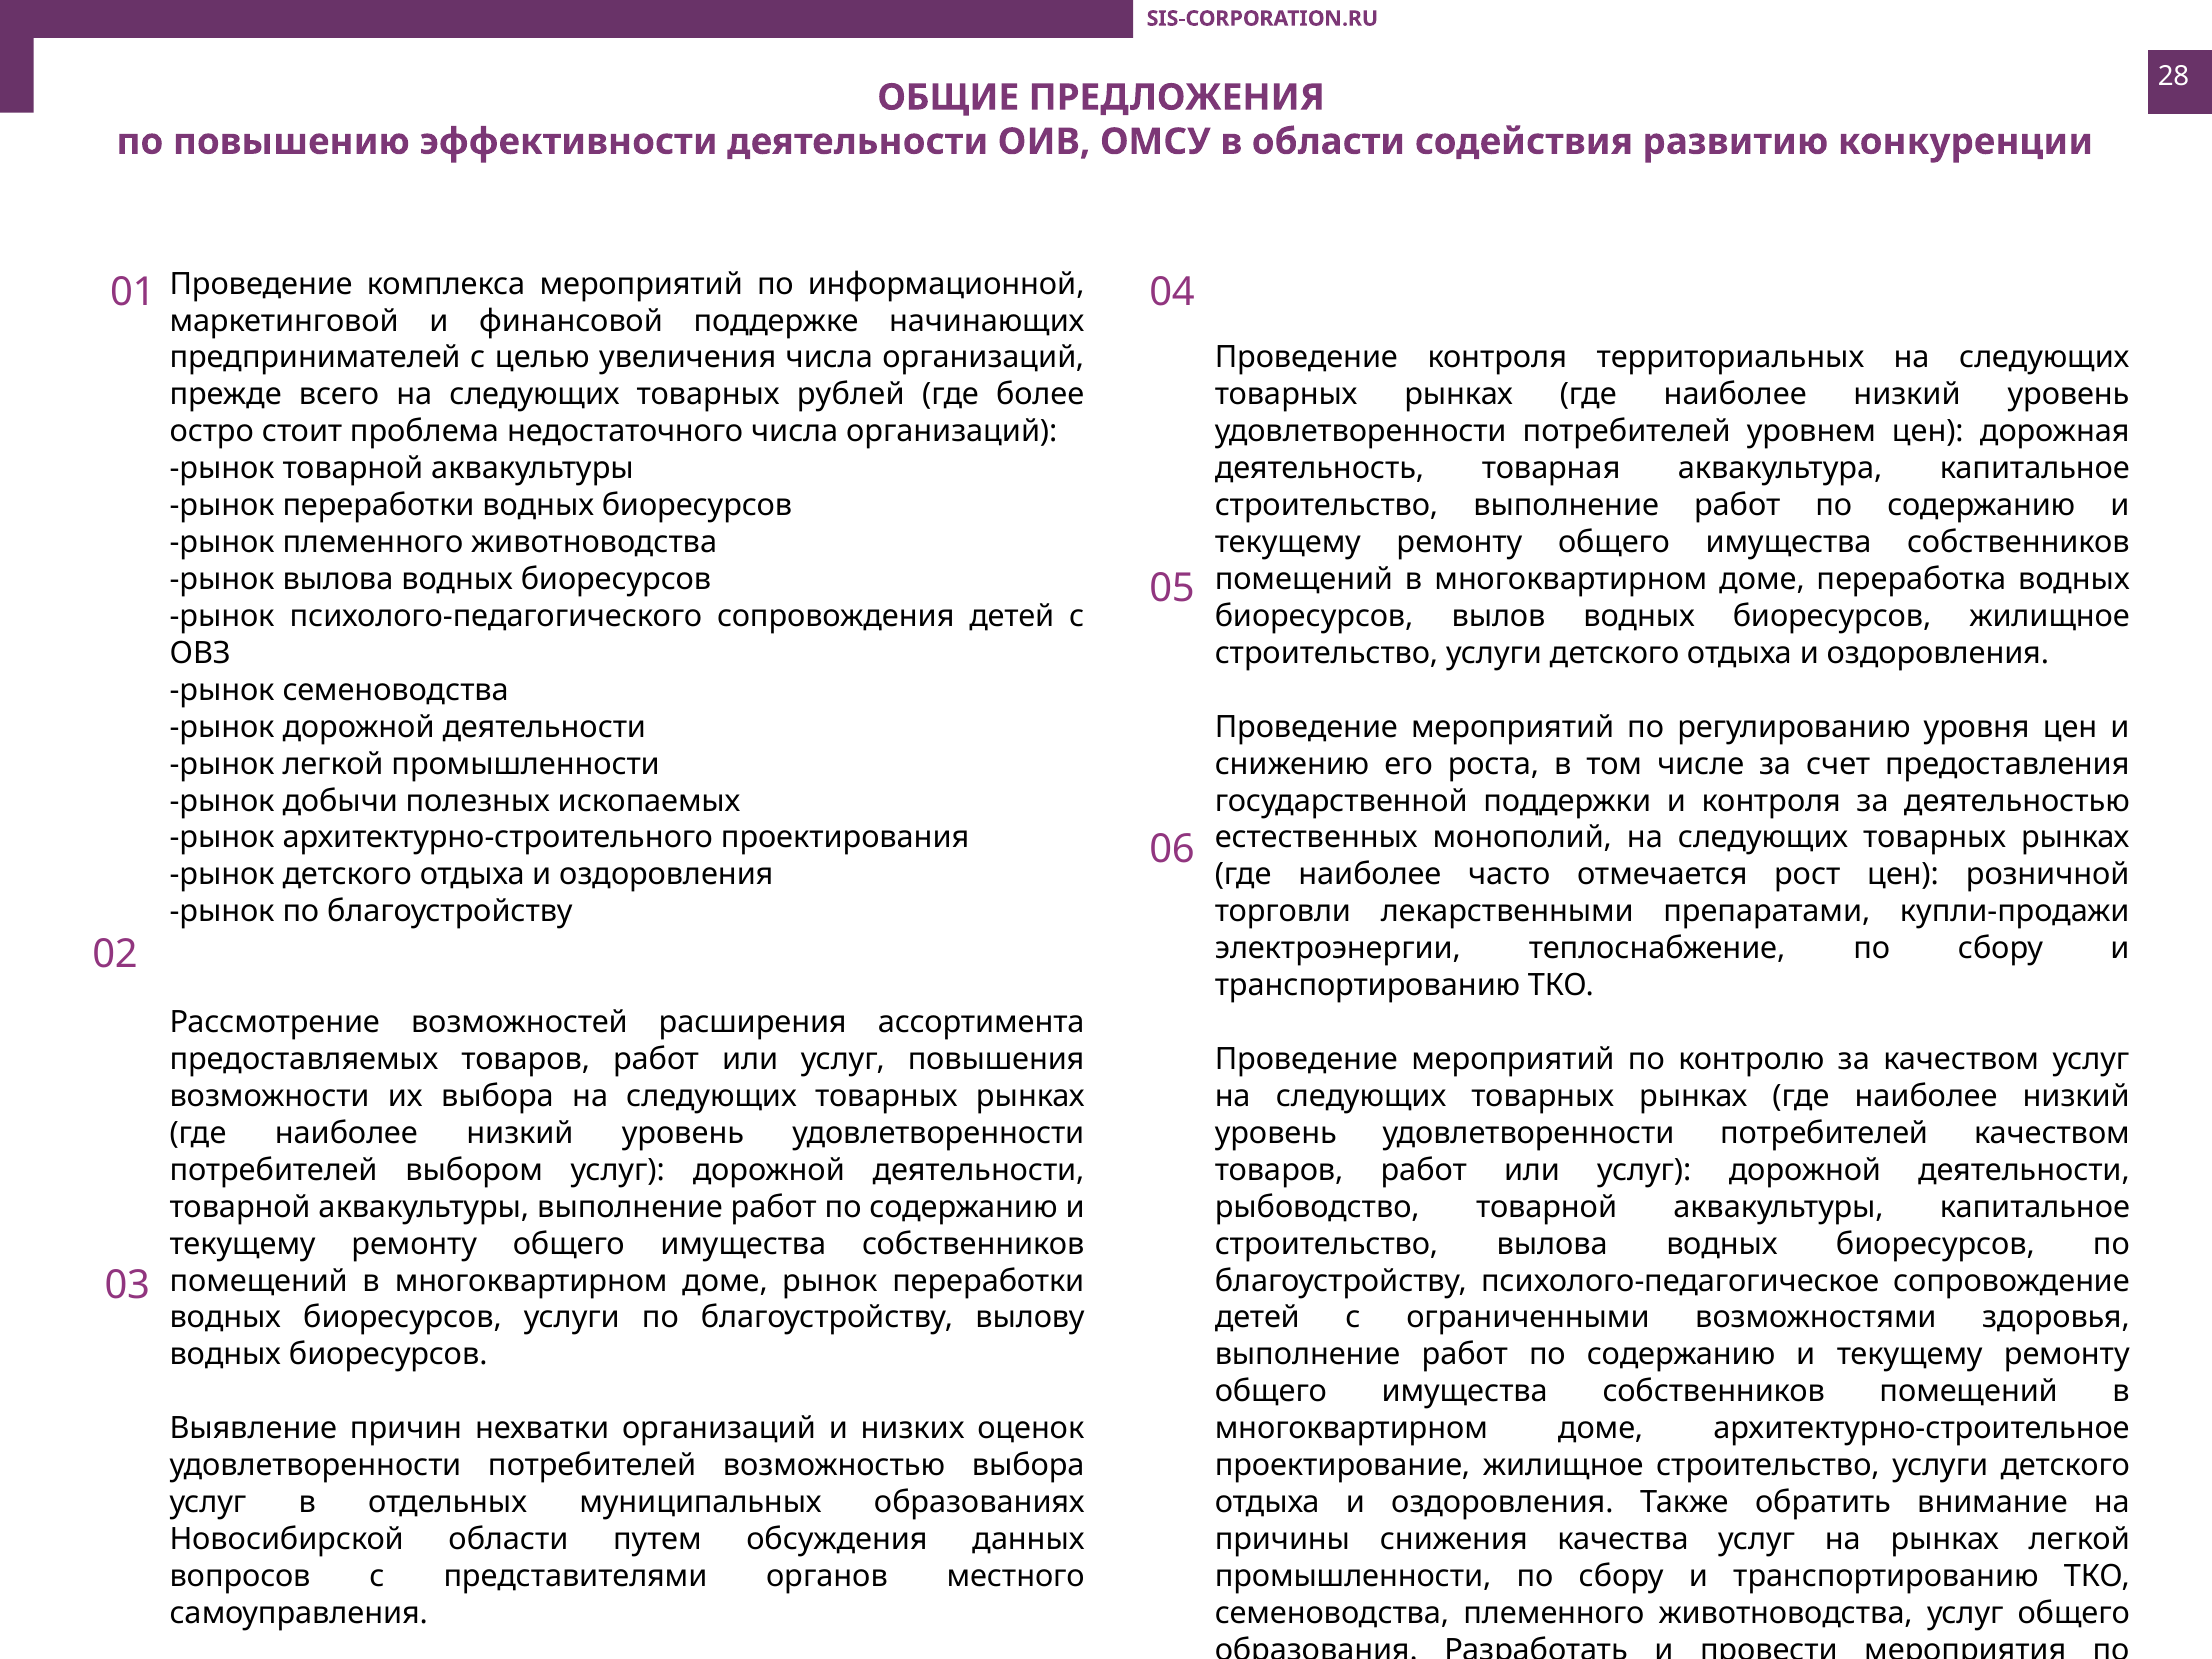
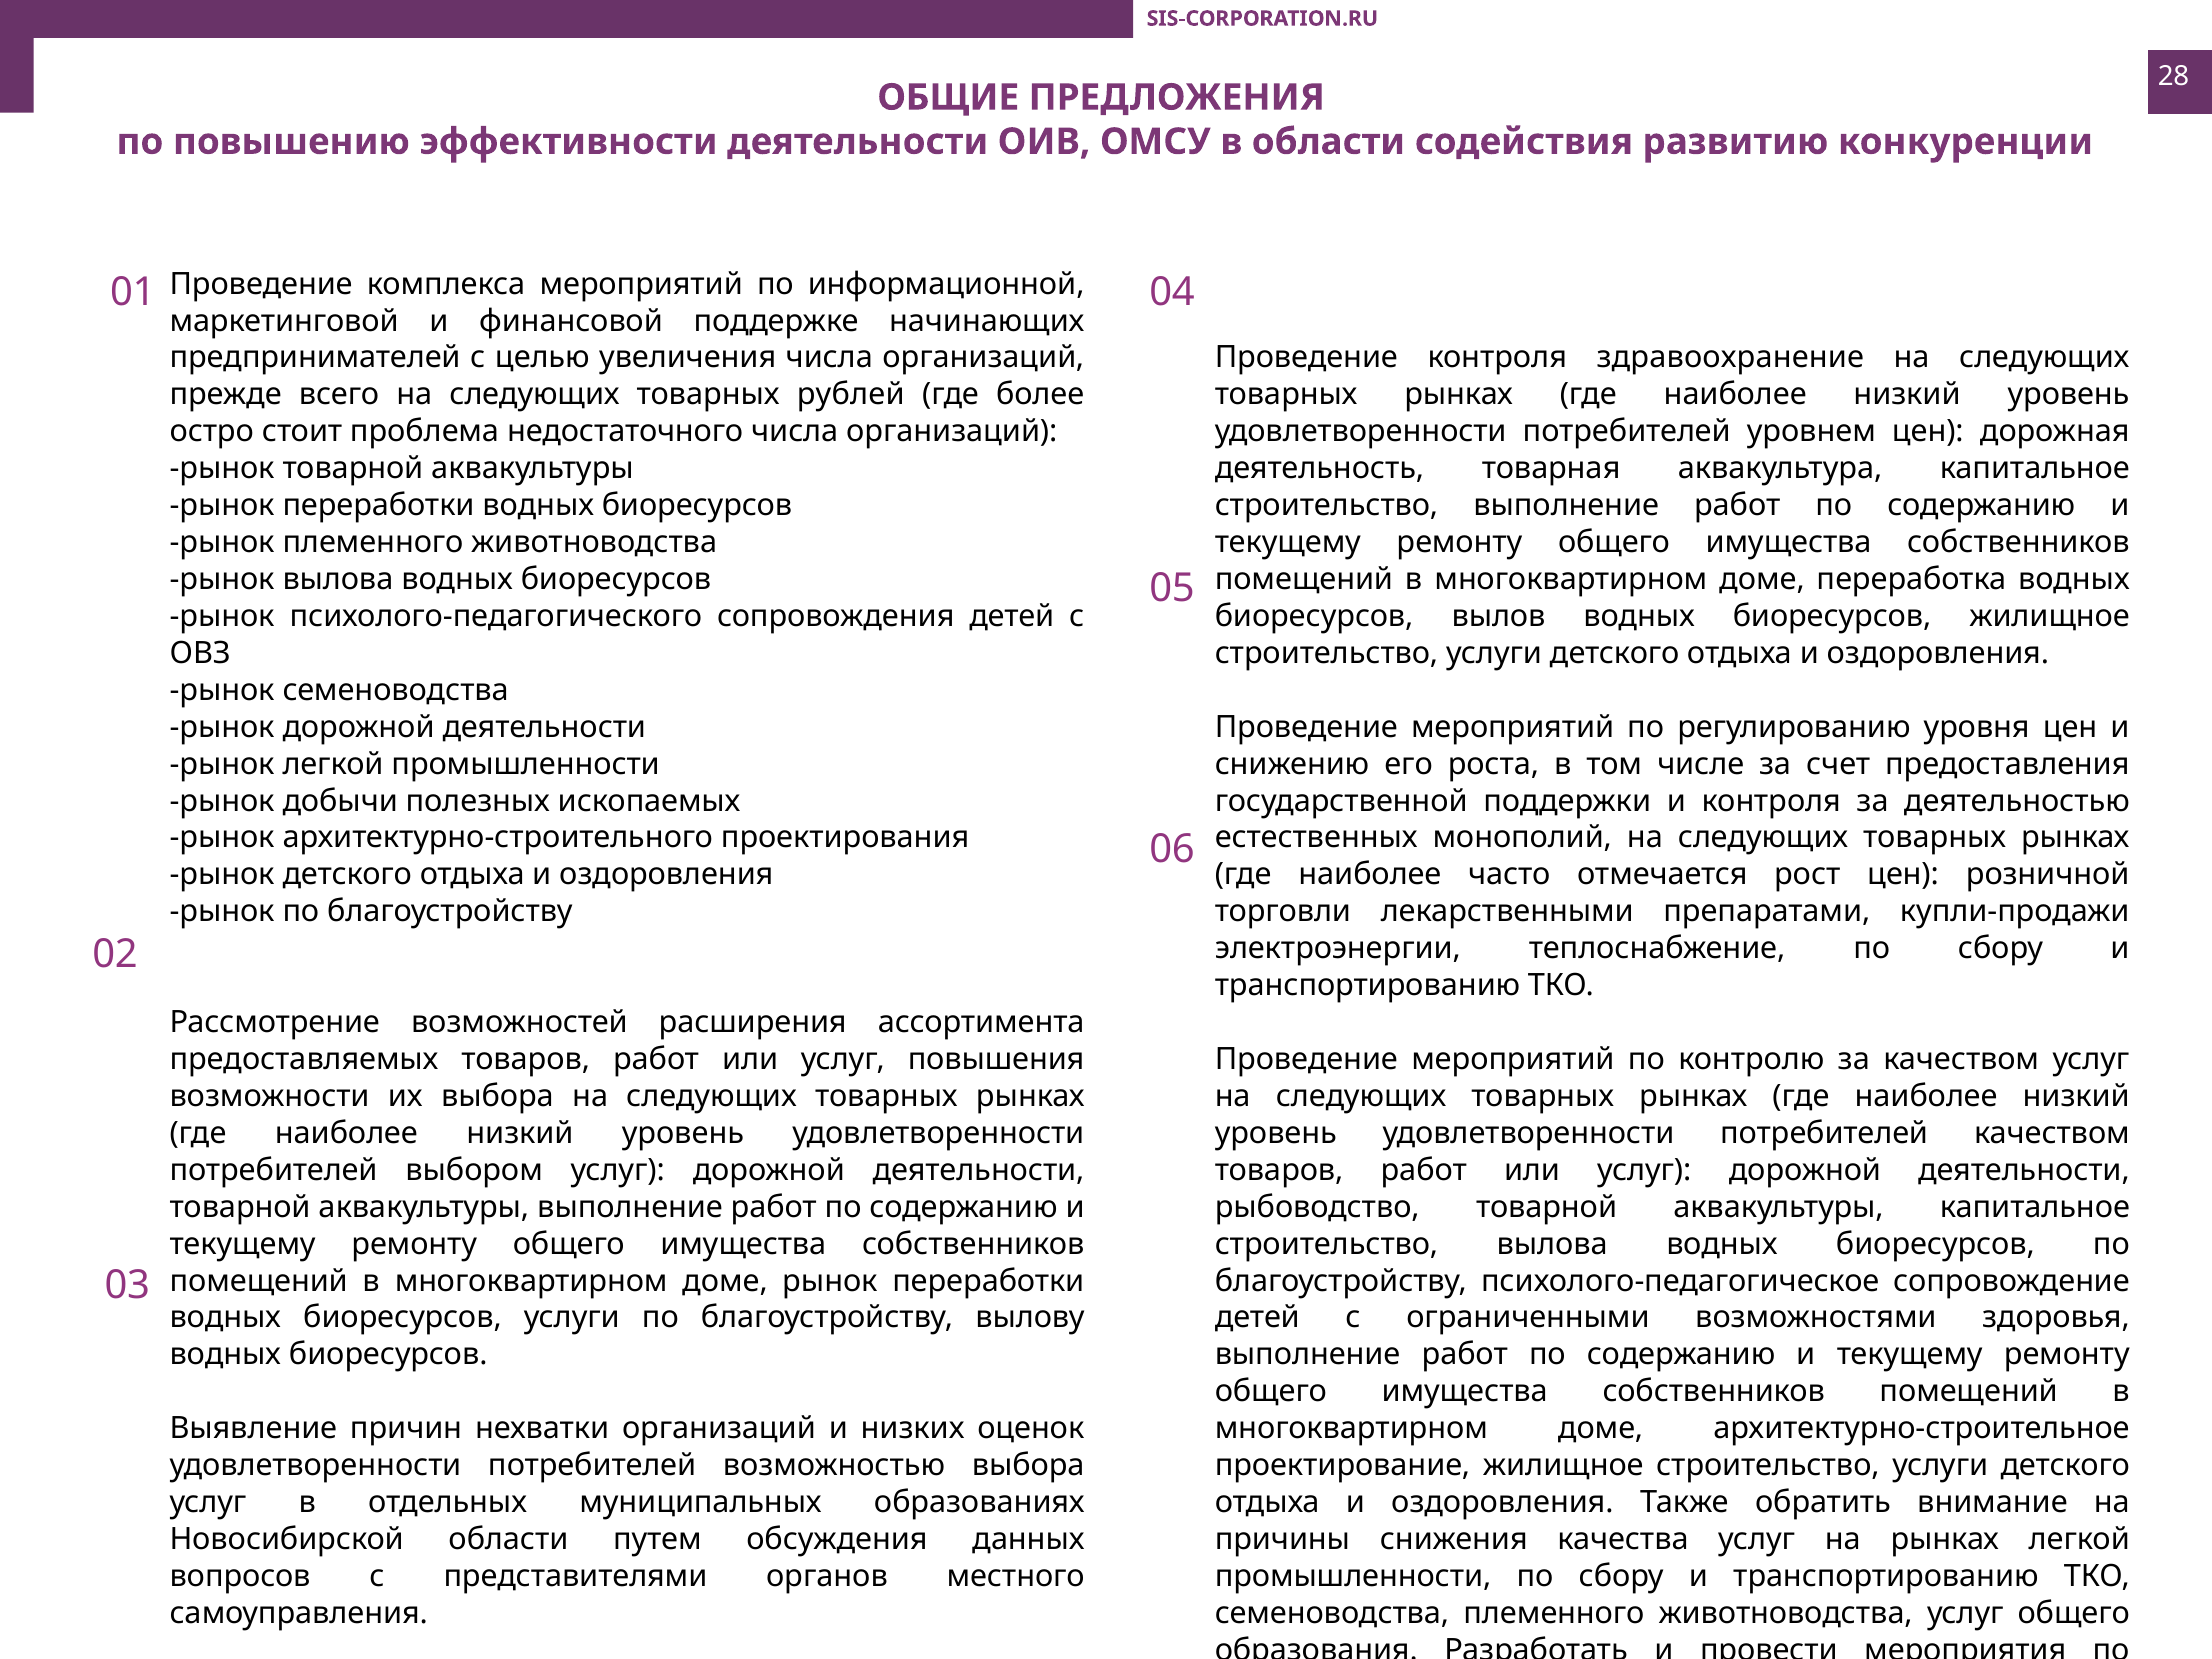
территориальных: территориальных -> здравоохранение
